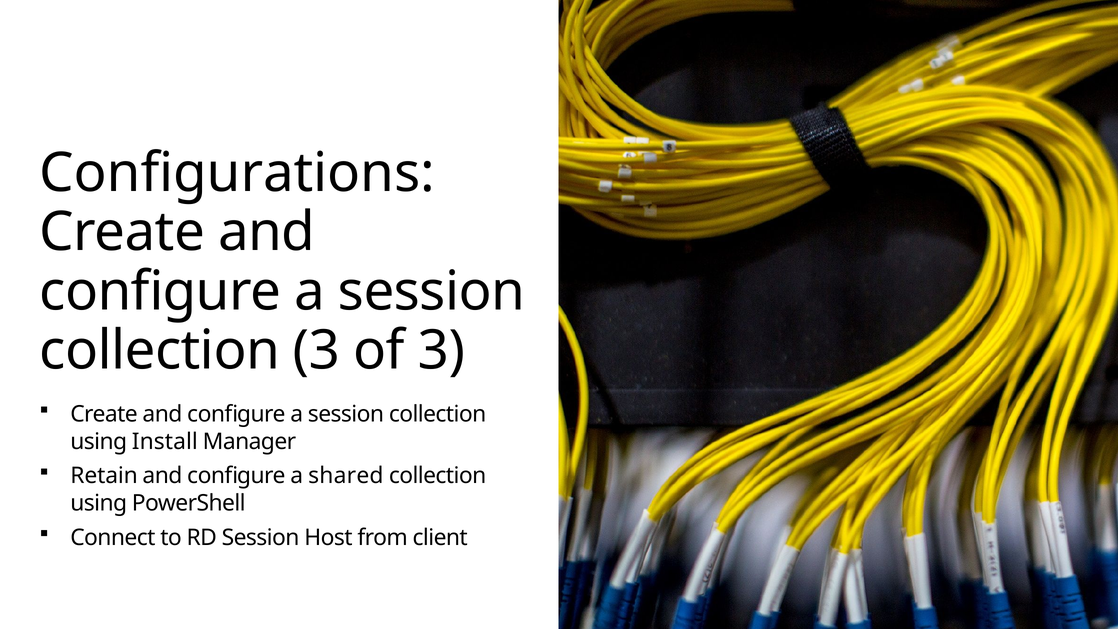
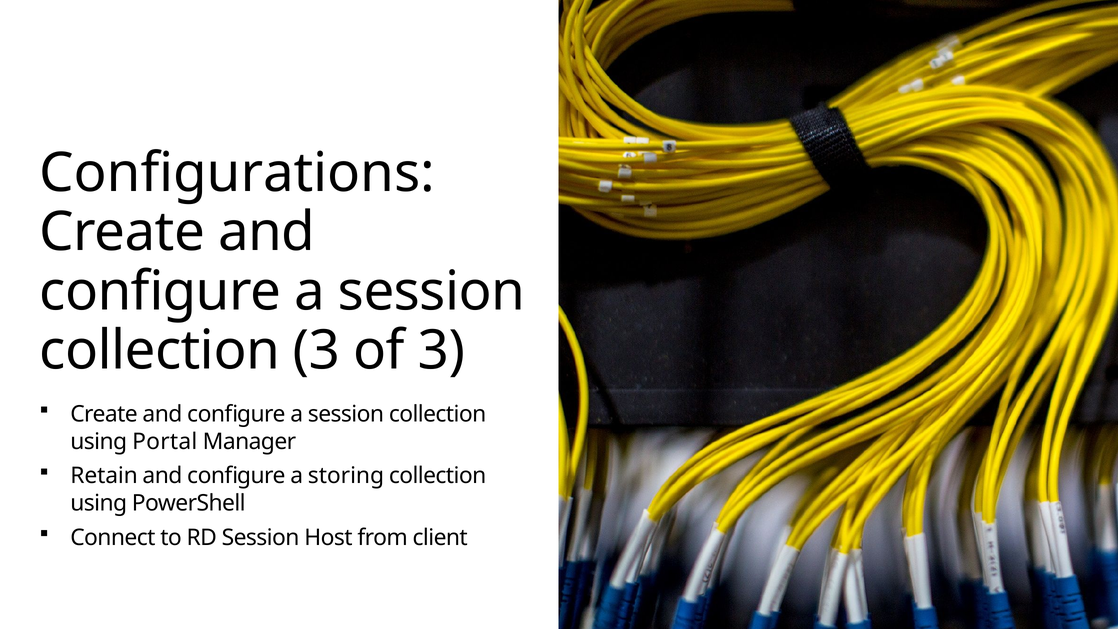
Install: Install -> Portal
shared: shared -> storing
